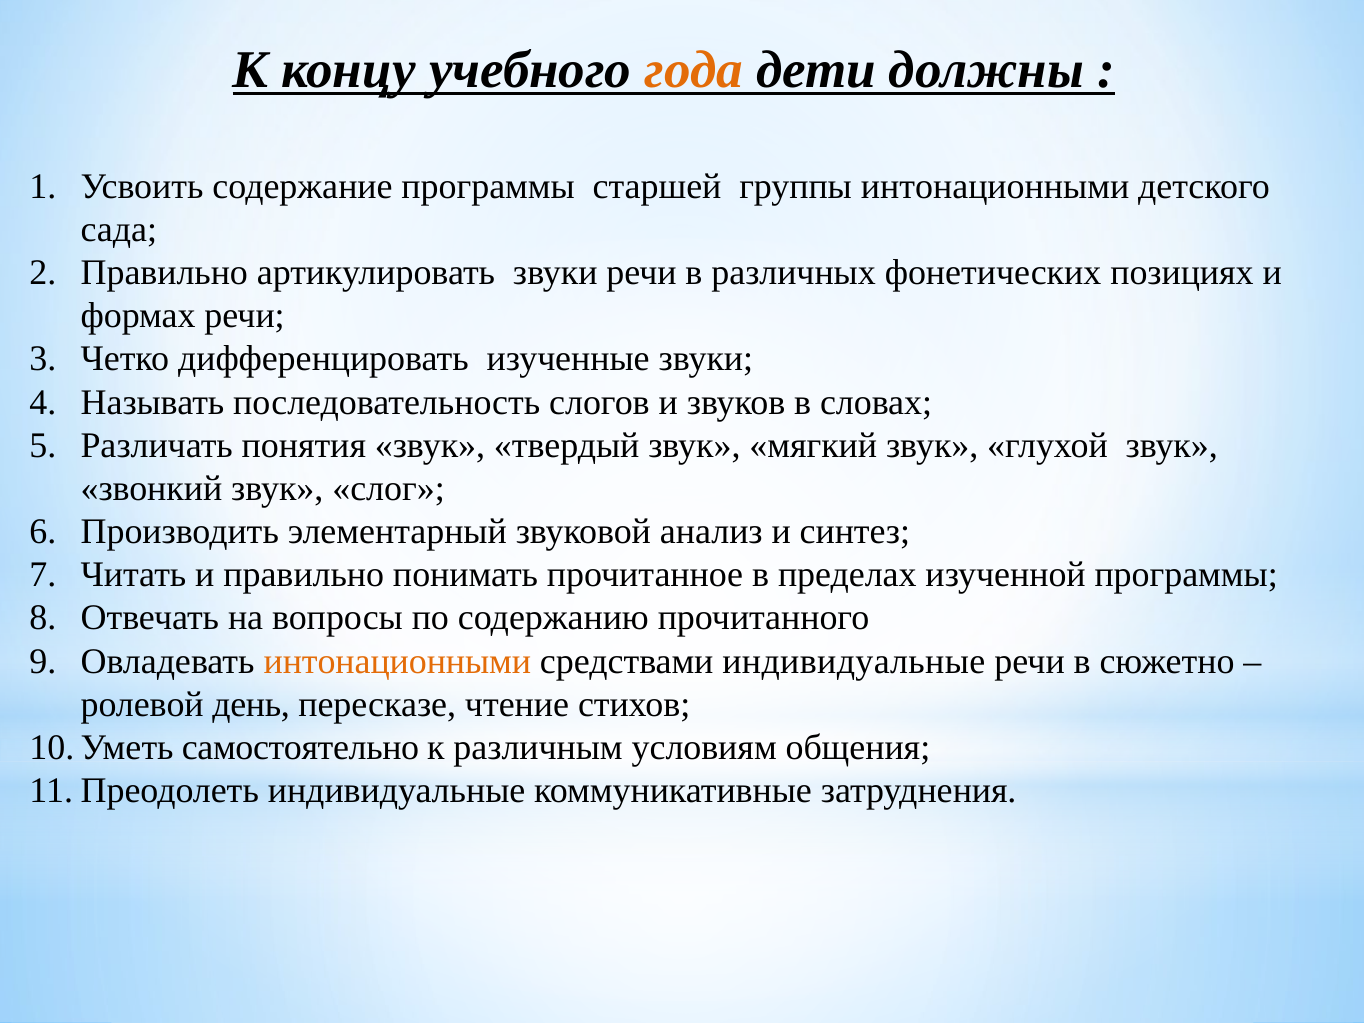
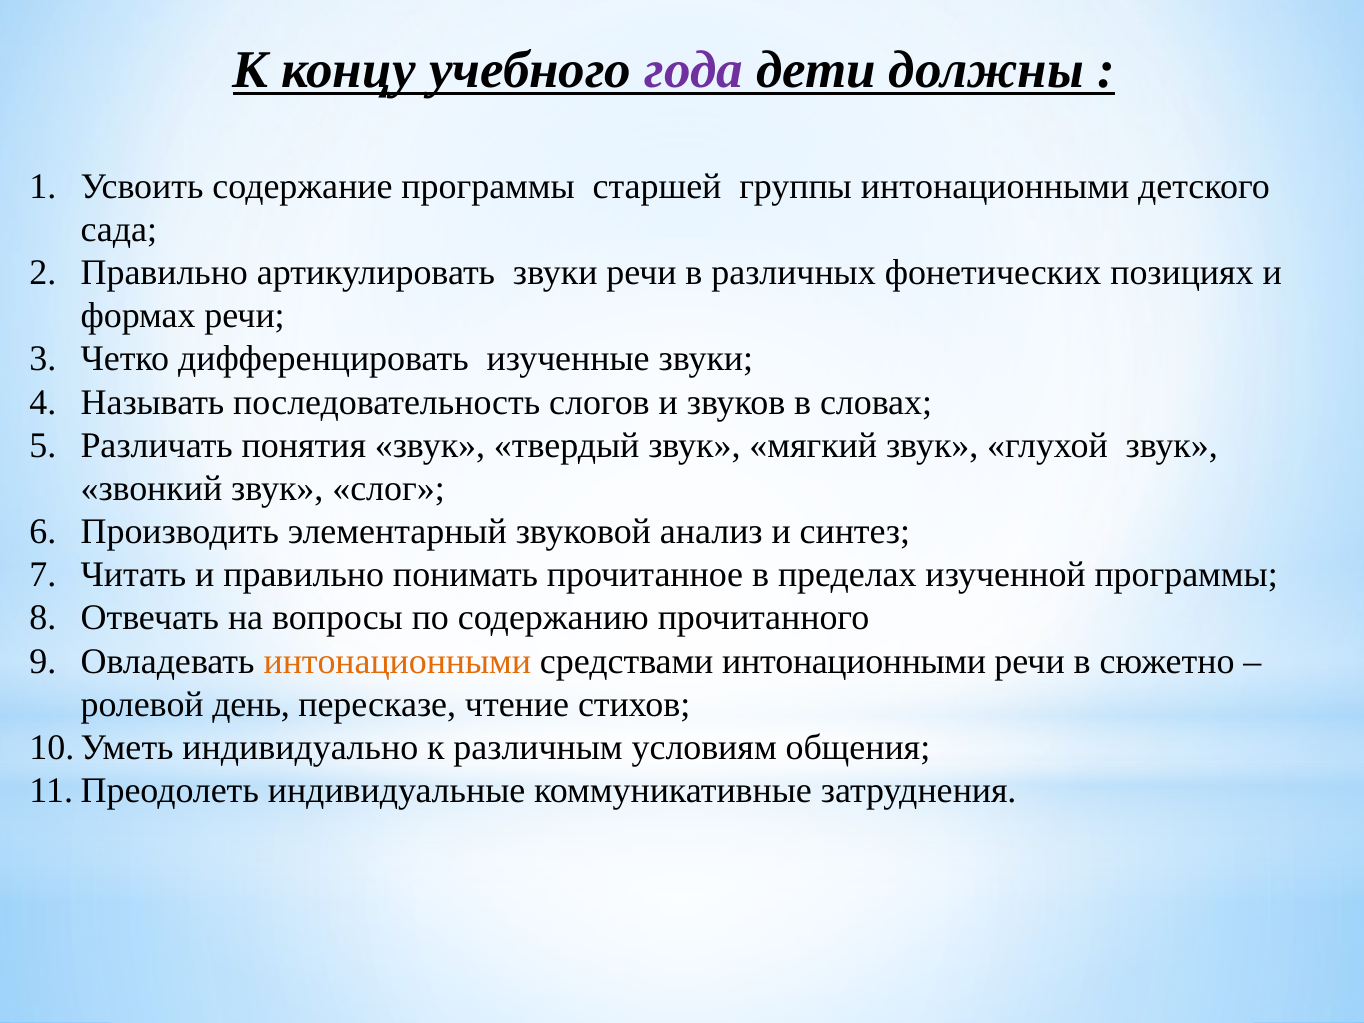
года colour: orange -> purple
средствами индивидуальные: индивидуальные -> интонационными
самостоятельно: самостоятельно -> индивидуально
